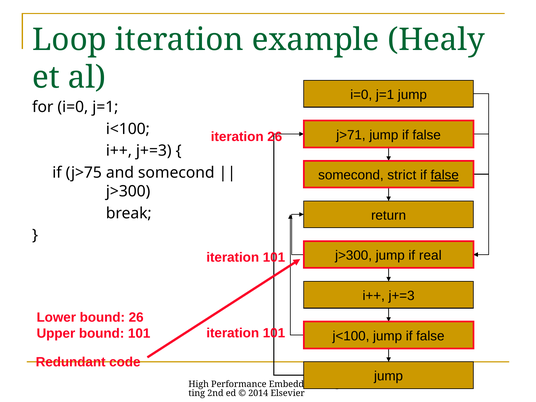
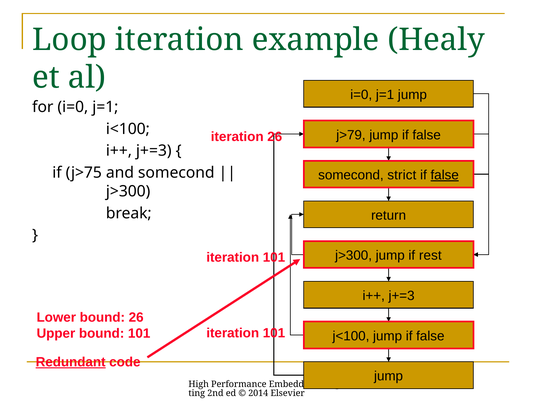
j>71: j>71 -> j>79
real: real -> rest
Redundant underline: none -> present
